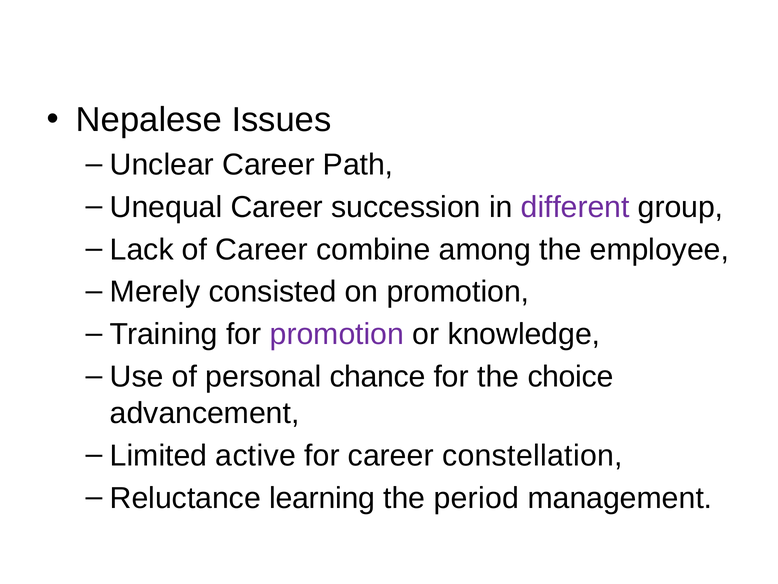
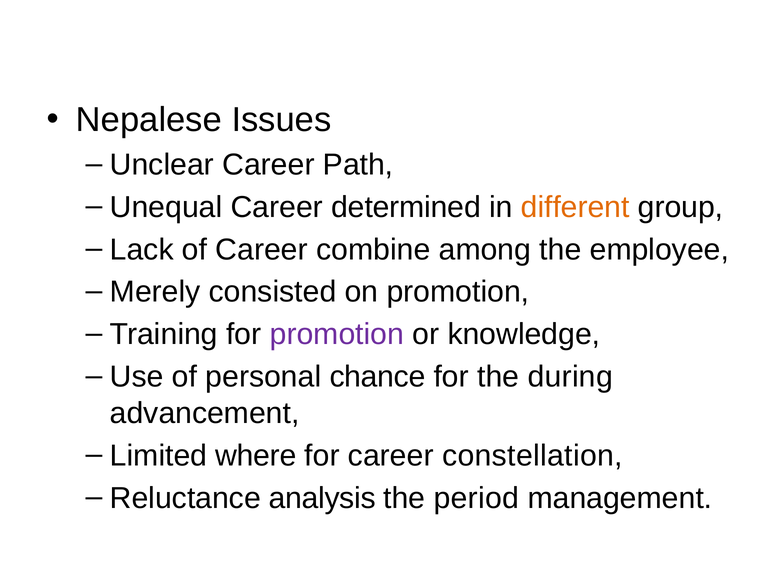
succession: succession -> determined
different colour: purple -> orange
choice: choice -> during
active: active -> where
learning: learning -> analysis
